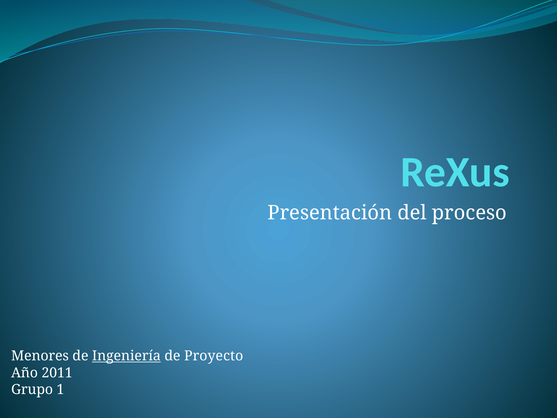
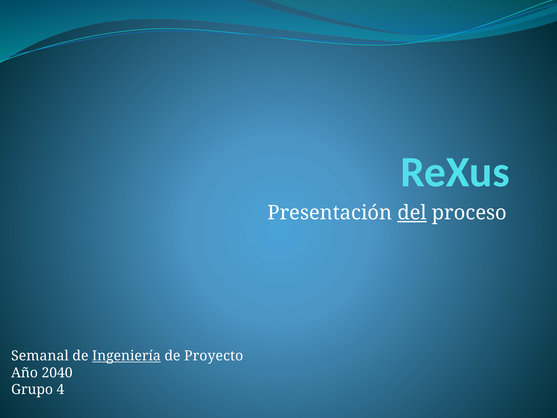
del underline: none -> present
Menores: Menores -> Semanal
2011: 2011 -> 2040
1: 1 -> 4
